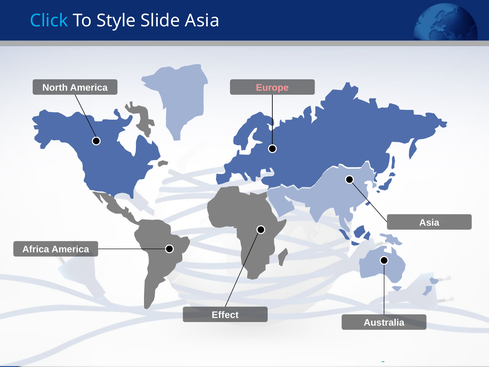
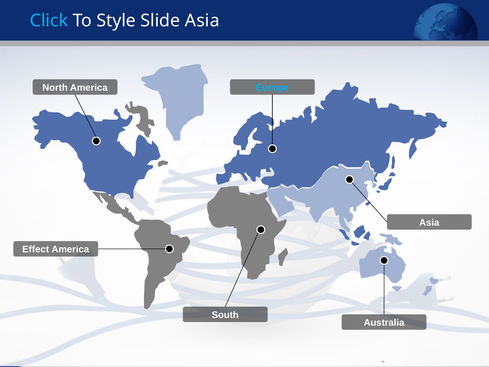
Europe colour: pink -> light blue
Africa: Africa -> Effect
Effect: Effect -> South
